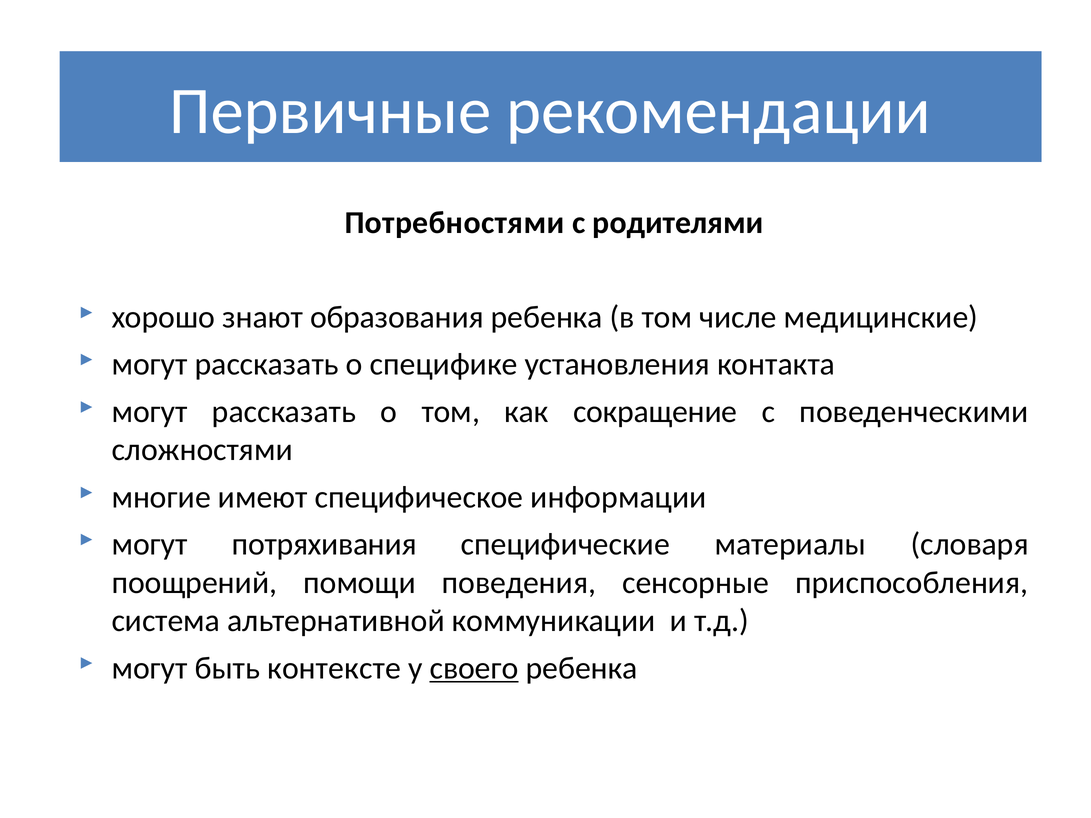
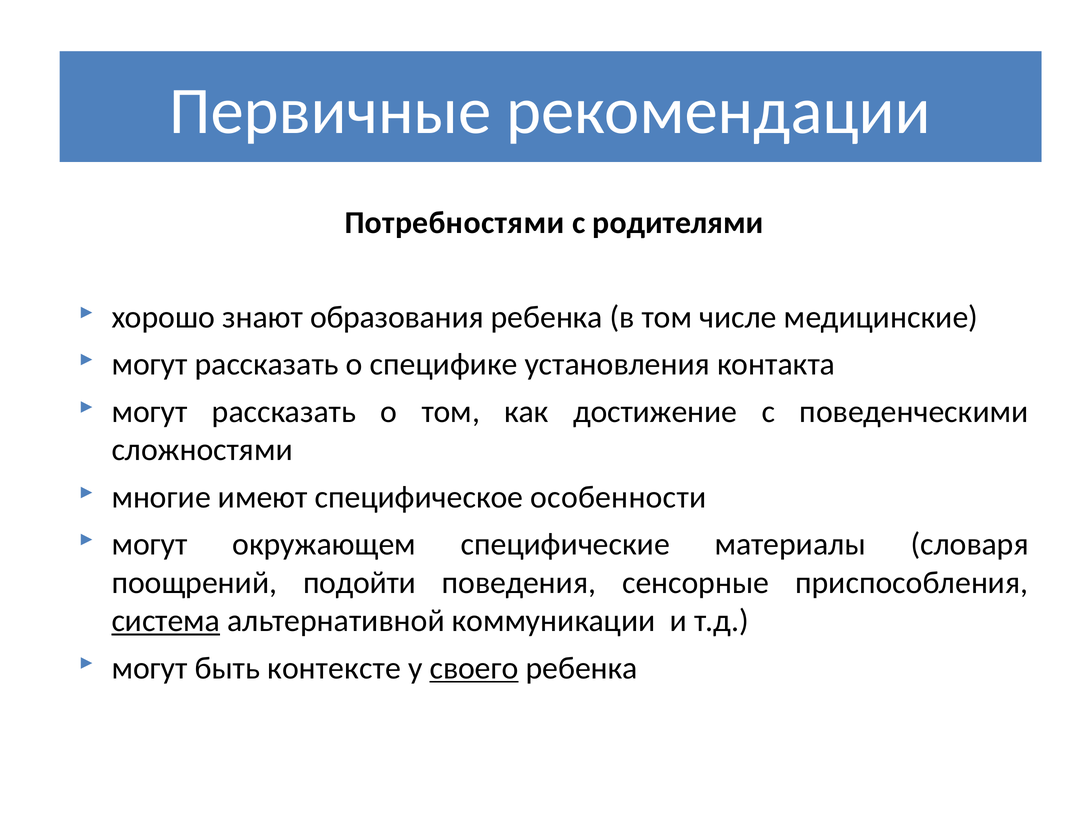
сокращение: сокращение -> достижение
информации: информации -> особенности
потряхивания: потряхивания -> окружающем
помощи: помощи -> подойти
система underline: none -> present
